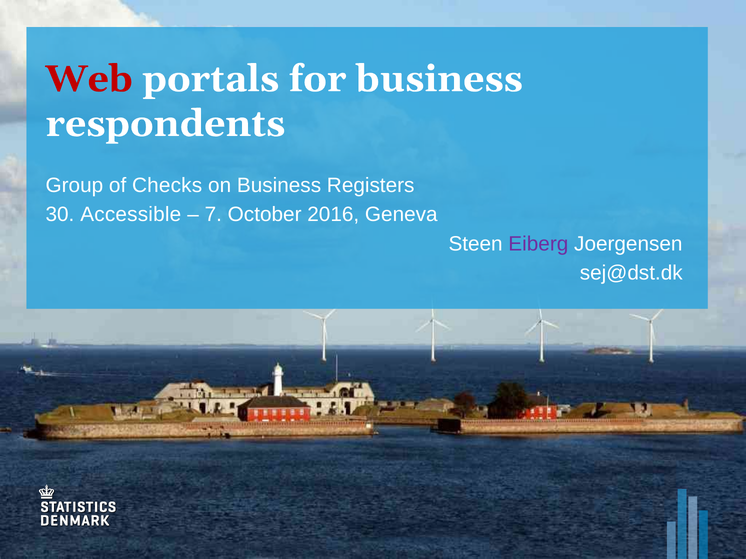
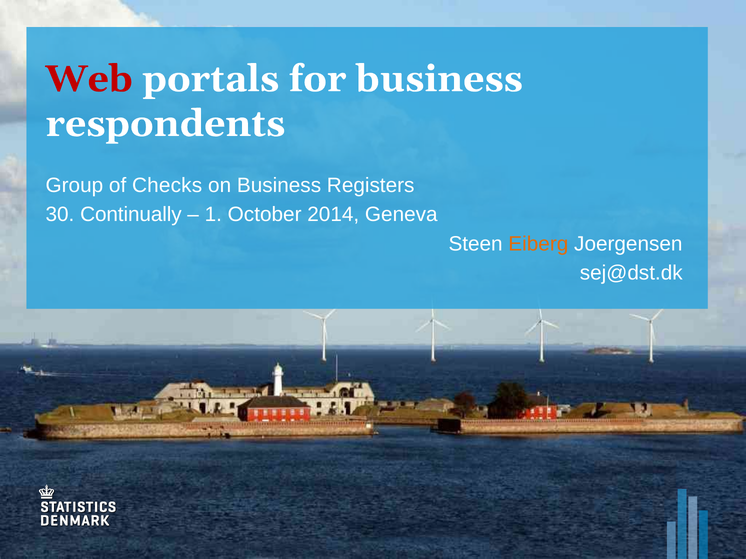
Accessible: Accessible -> Continually
7: 7 -> 1
2016: 2016 -> 2014
Eiberg colour: purple -> orange
